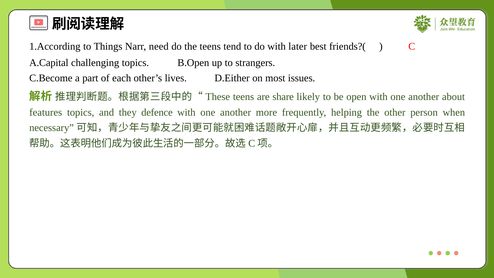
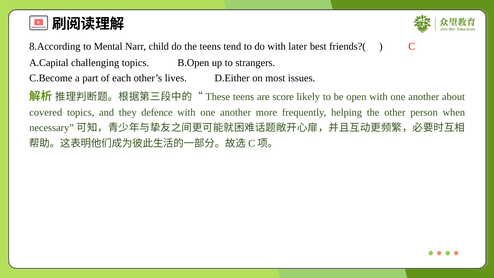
1.According: 1.According -> 8.According
Things: Things -> Mental
need: need -> child
share: share -> score
features: features -> covered
